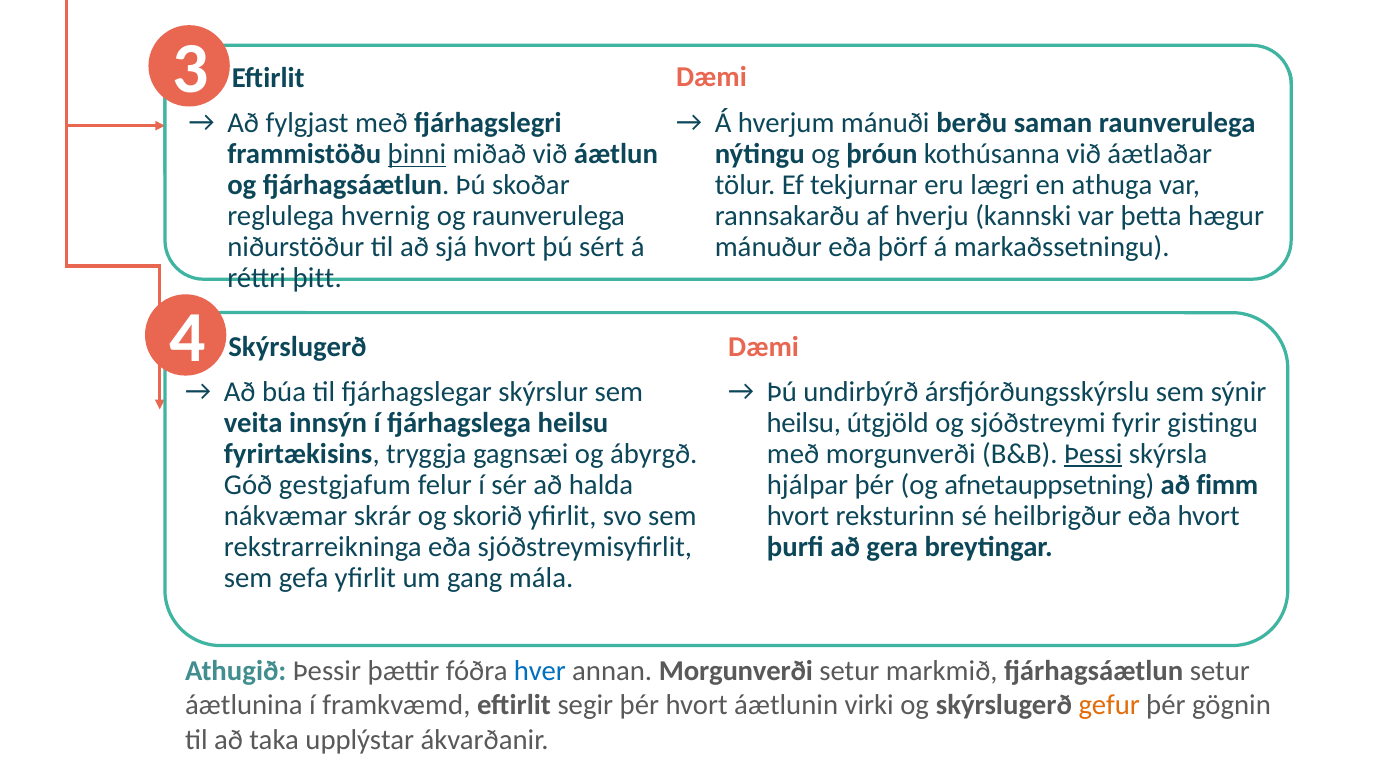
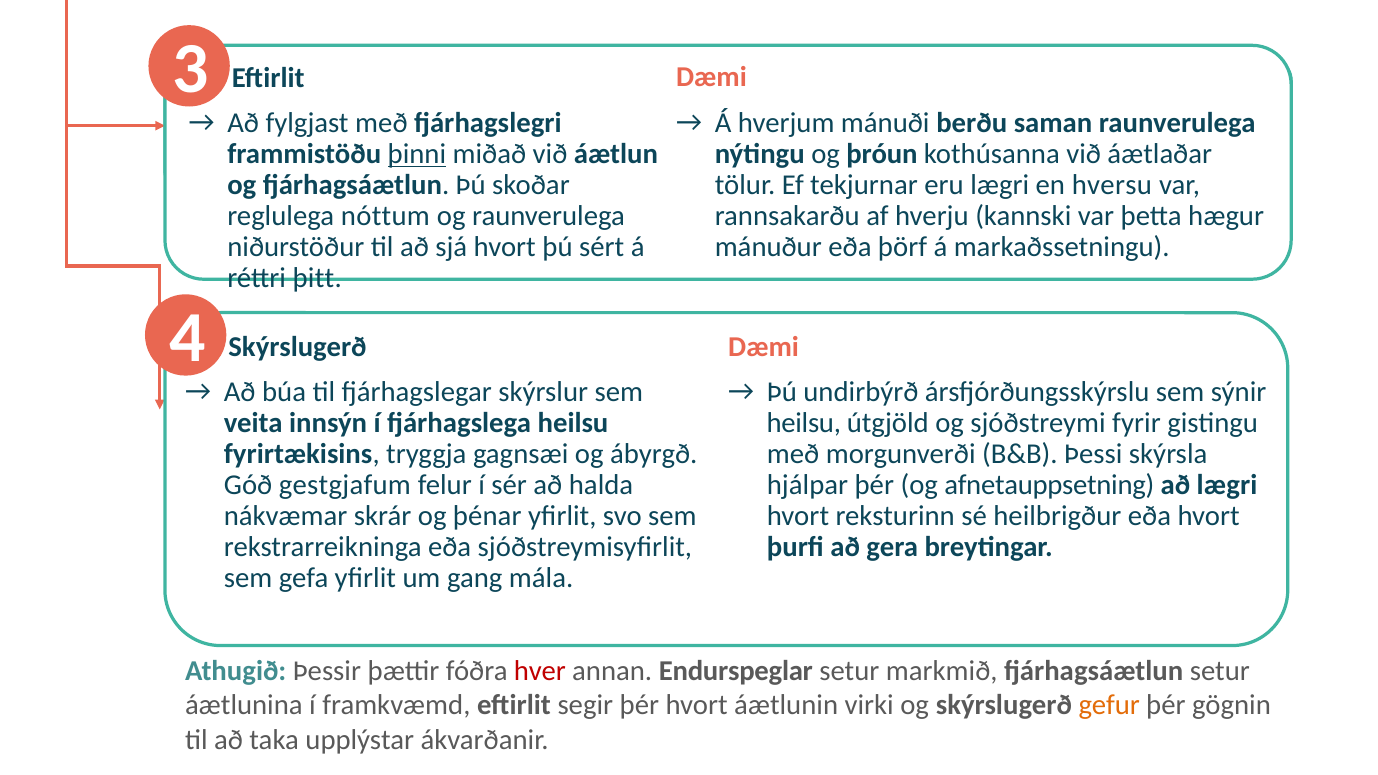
athuga: athuga -> hversu
hvernig: hvernig -> nóttum
Þessi underline: present -> none
að fimm: fimm -> lægri
skorið: skorið -> þénar
hver colour: blue -> red
annan Morgunverði: Morgunverði -> Endurspeglar
